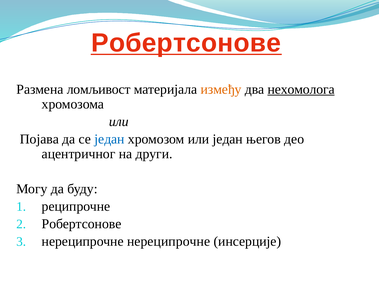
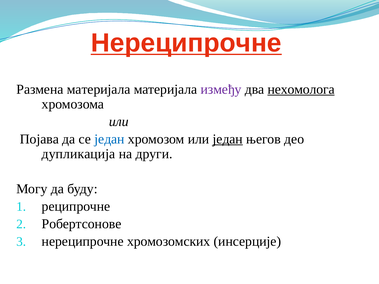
Робертсонове at (186, 43): Робертсонове -> Нереципрочне
Размена ломљивост: ломљивост -> материјала
између colour: orange -> purple
један at (228, 139) underline: none -> present
ацентричног: ацентричног -> дупликација
нереципрочне нереципрочне: нереципрочне -> хромозомских
